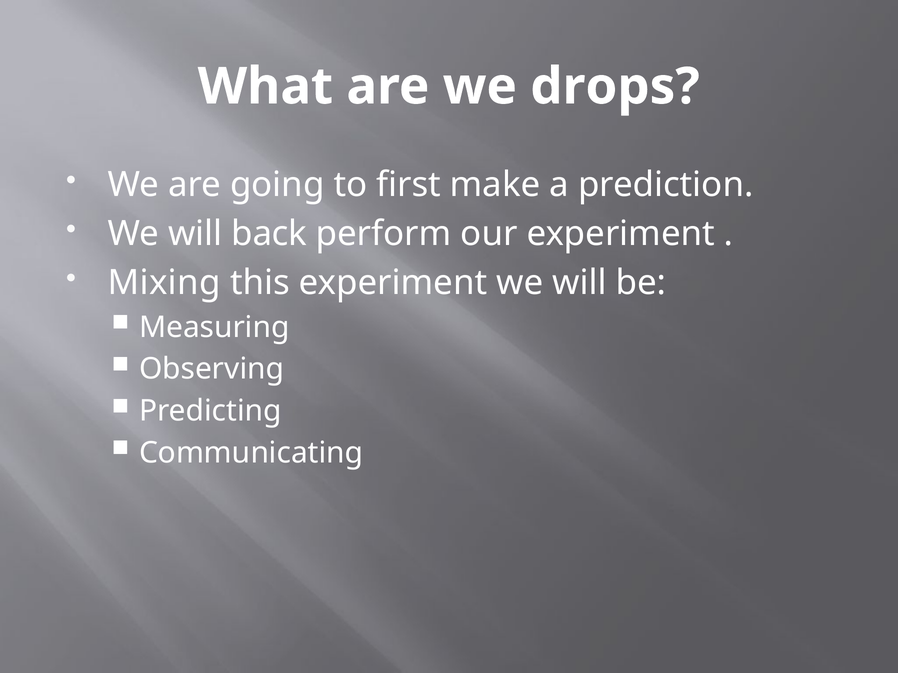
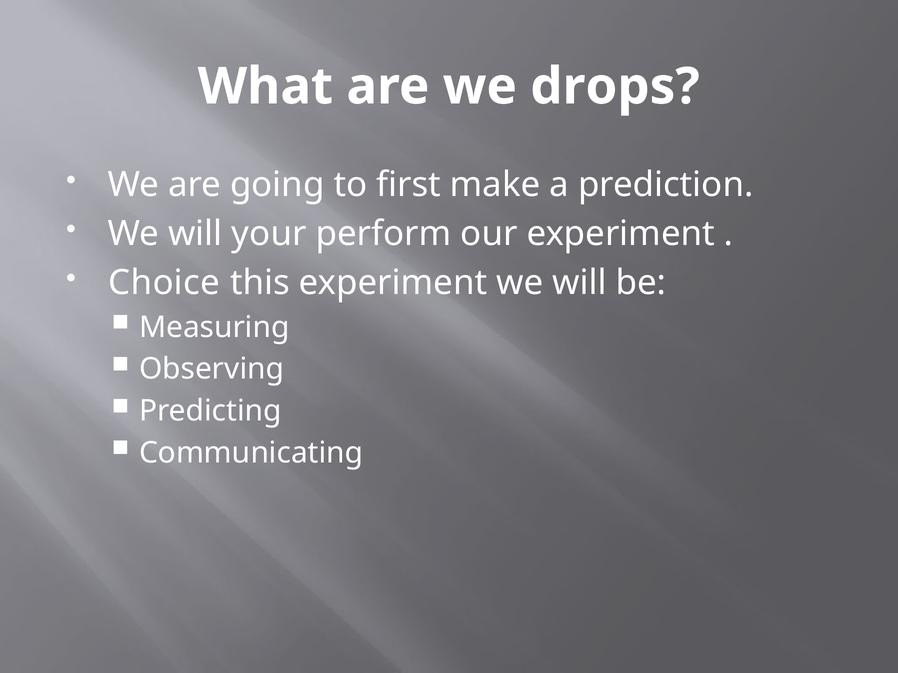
back: back -> your
Mixing: Mixing -> Choice
